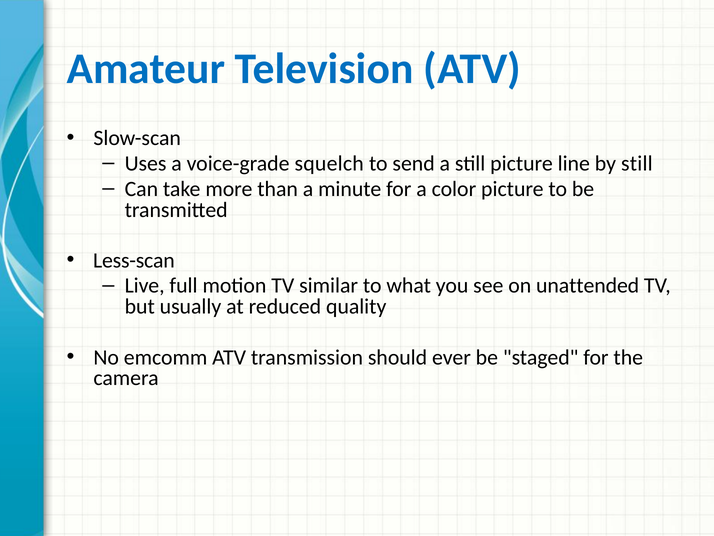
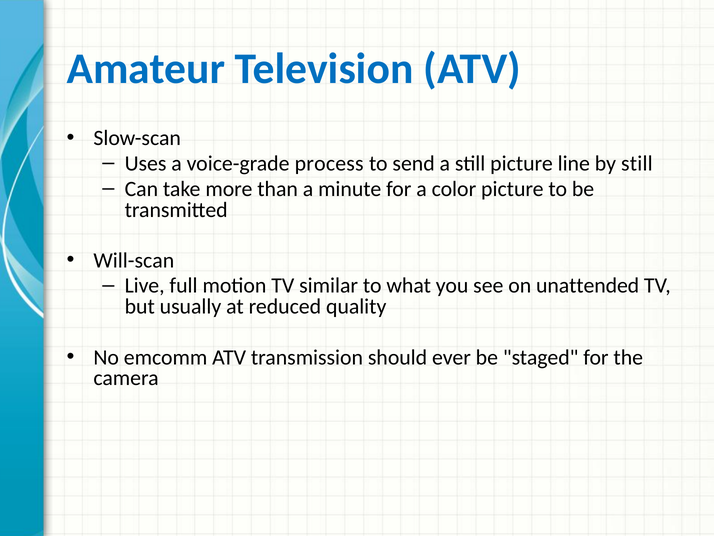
squelch: squelch -> process
Less-scan: Less-scan -> Will-scan
